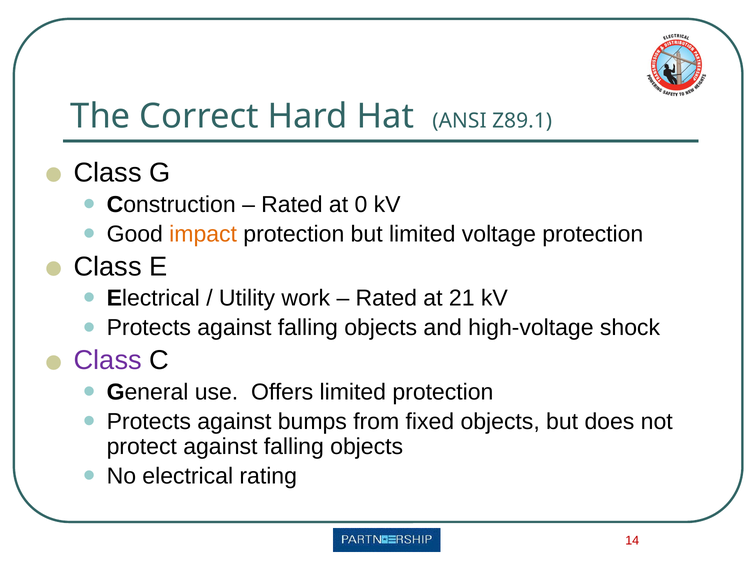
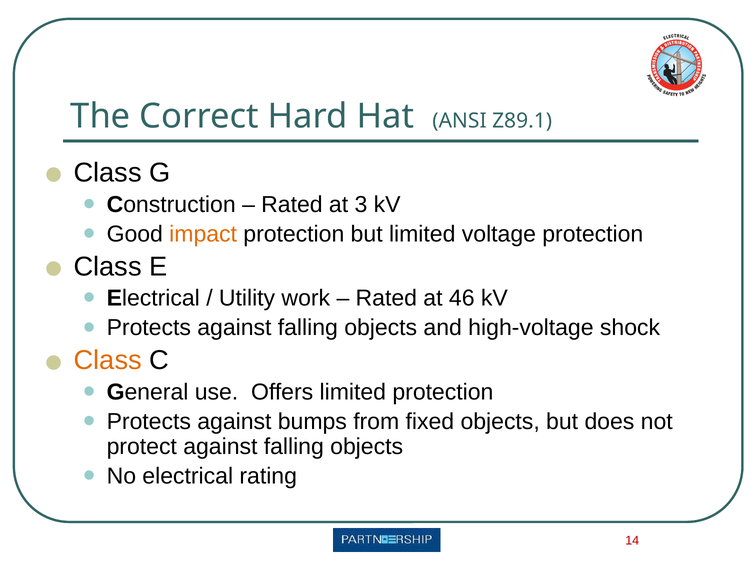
0: 0 -> 3
21: 21 -> 46
Class at (108, 361) colour: purple -> orange
